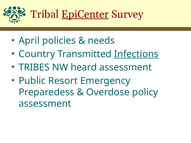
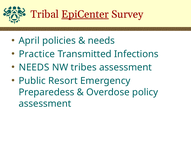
Country: Country -> Practice
Infections underline: present -> none
TRIBES at (34, 68): TRIBES -> NEEDS
heard: heard -> tribes
